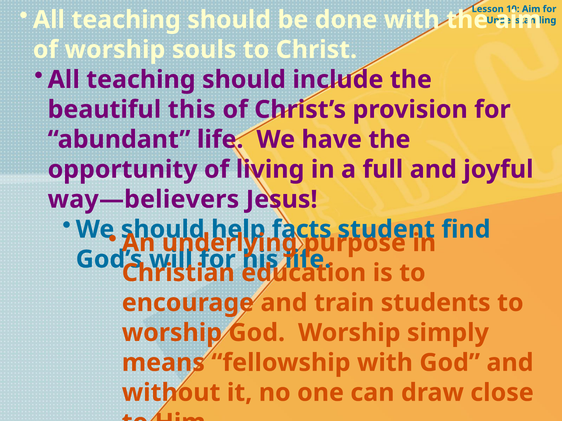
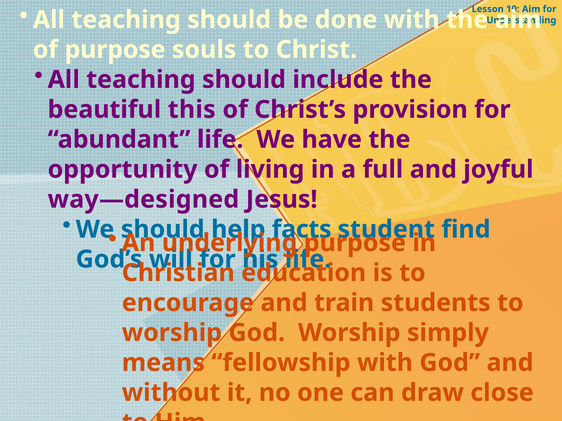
of worship: worship -> purpose
way—believers: way—believers -> way—designed
